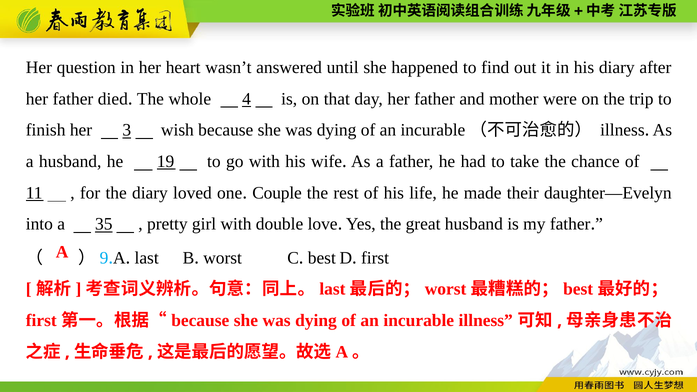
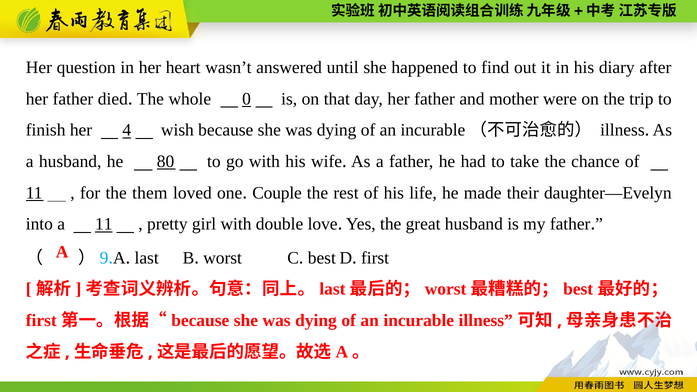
4: 4 -> 0
3: 3 -> 4
19: 19 -> 80
the diary: diary -> them
a 35: 35 -> 11
